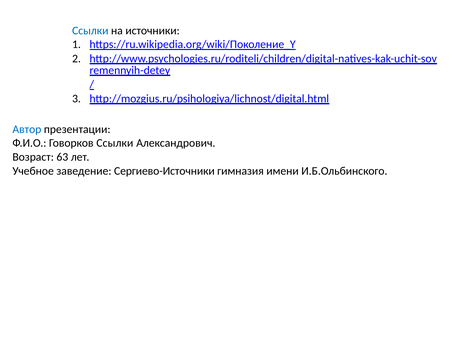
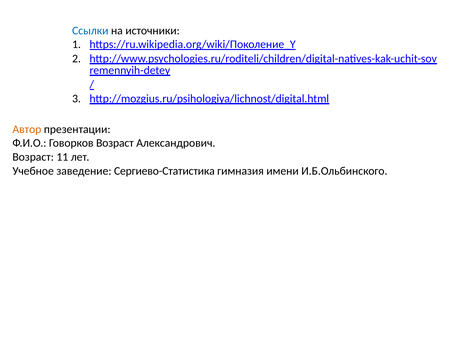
Автор colour: blue -> orange
Говорков Ссылки: Ссылки -> Возраст
63: 63 -> 11
Сергиево-Источники: Сергиево-Источники -> Сергиево-Статистика
